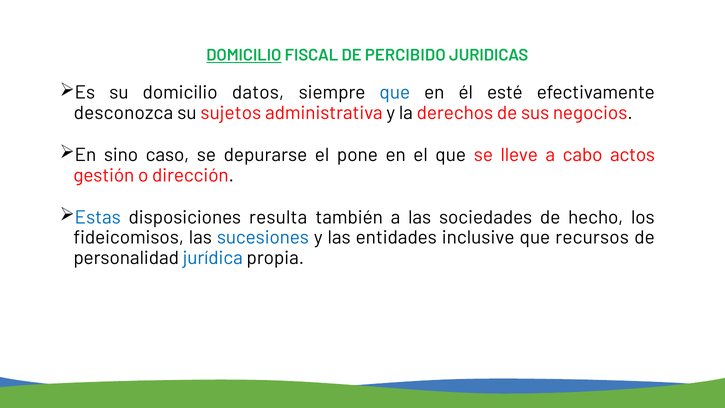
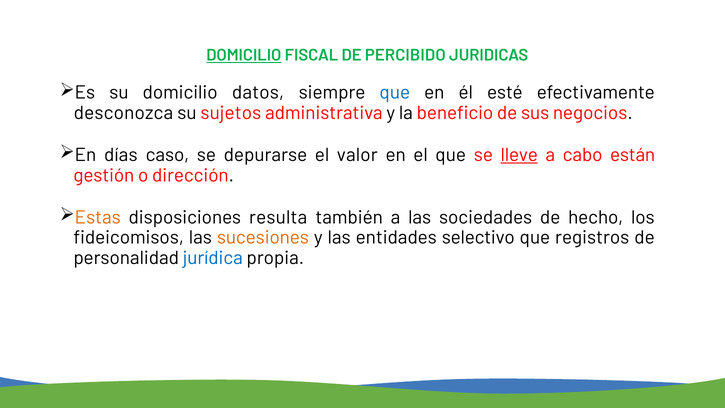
derechos: derechos -> beneficio
sino: sino -> días
pone: pone -> valor
lleve underline: none -> present
actos: actos -> están
Estas colour: blue -> orange
sucesiones colour: blue -> orange
inclusive: inclusive -> selectivo
recursos: recursos -> registros
